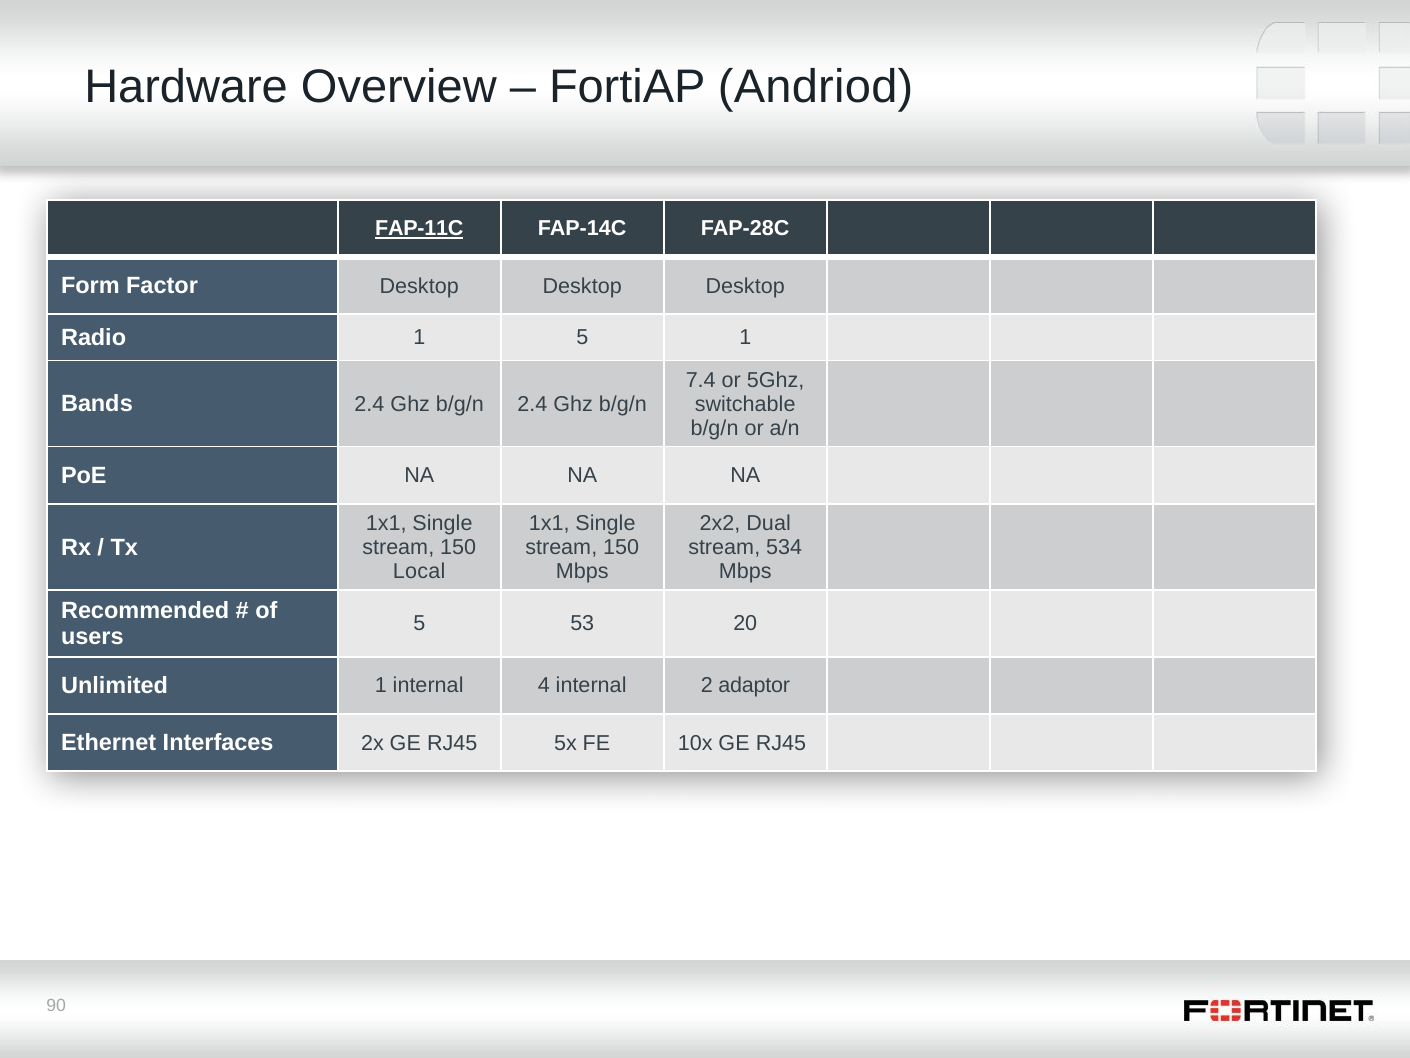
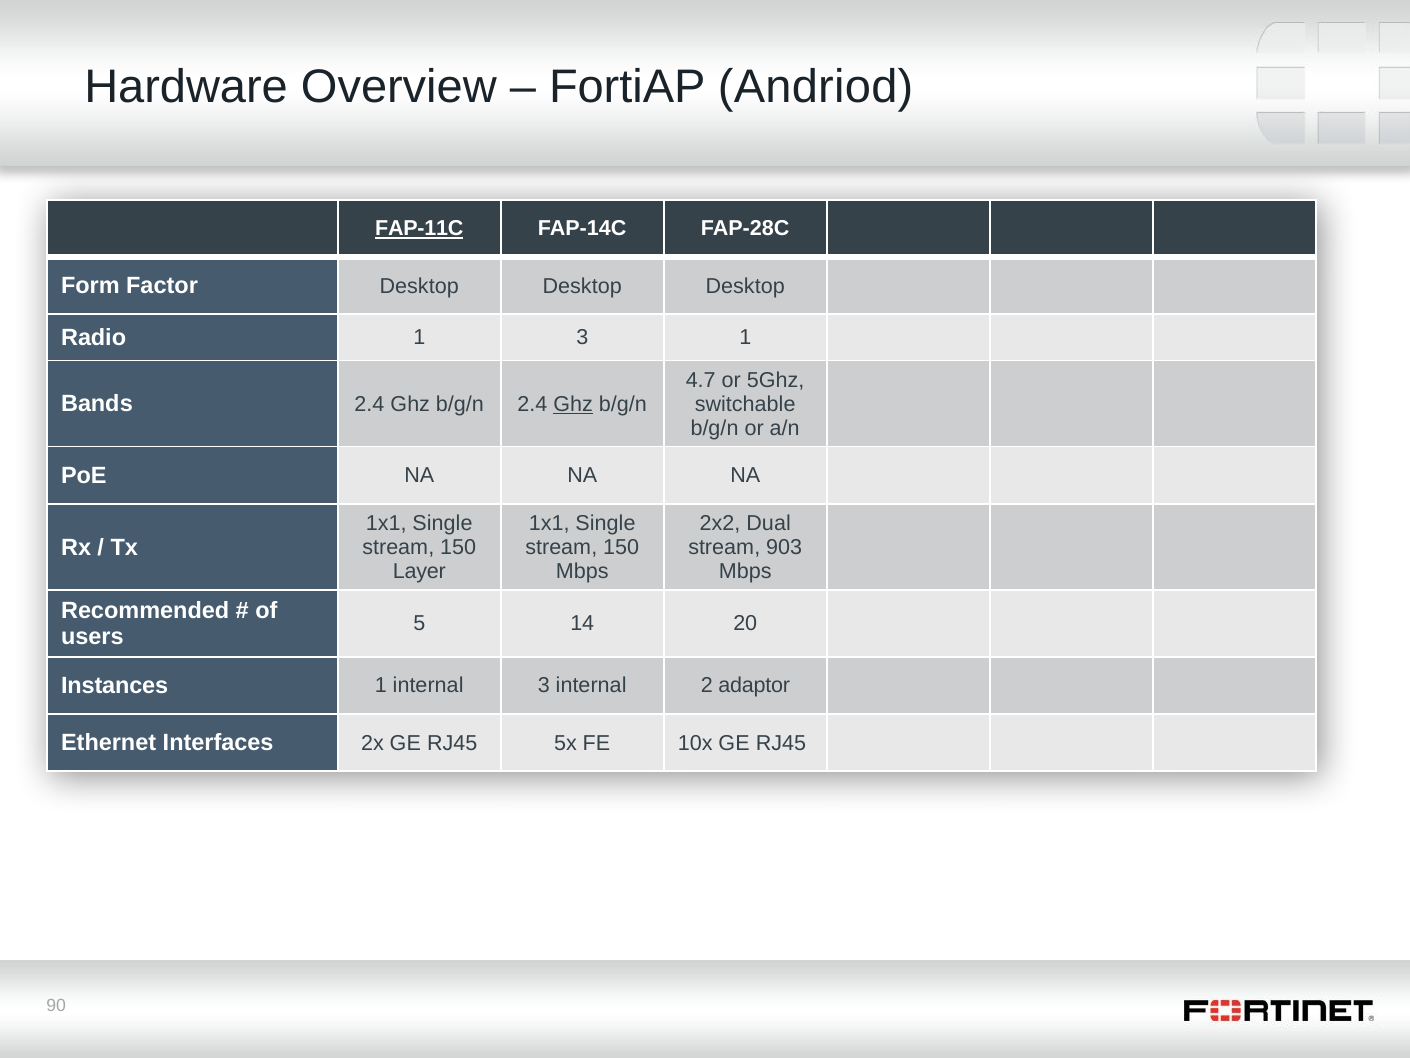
1 5: 5 -> 3
7.4: 7.4 -> 4.7
Ghz at (573, 404) underline: none -> present
534: 534 -> 903
Local: Local -> Layer
53: 53 -> 14
Unlimited: Unlimited -> Instances
internal 4: 4 -> 3
